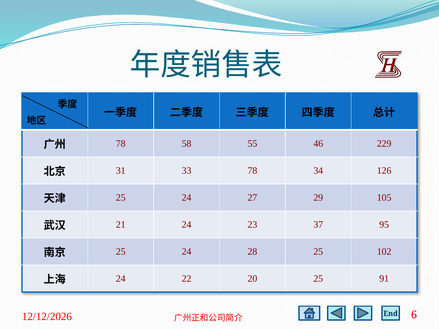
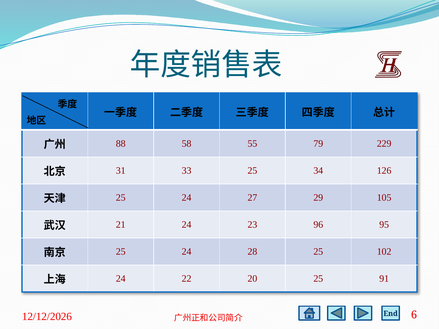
78 at (121, 144): 78 -> 88
46: 46 -> 79
33 78: 78 -> 25
37: 37 -> 96
